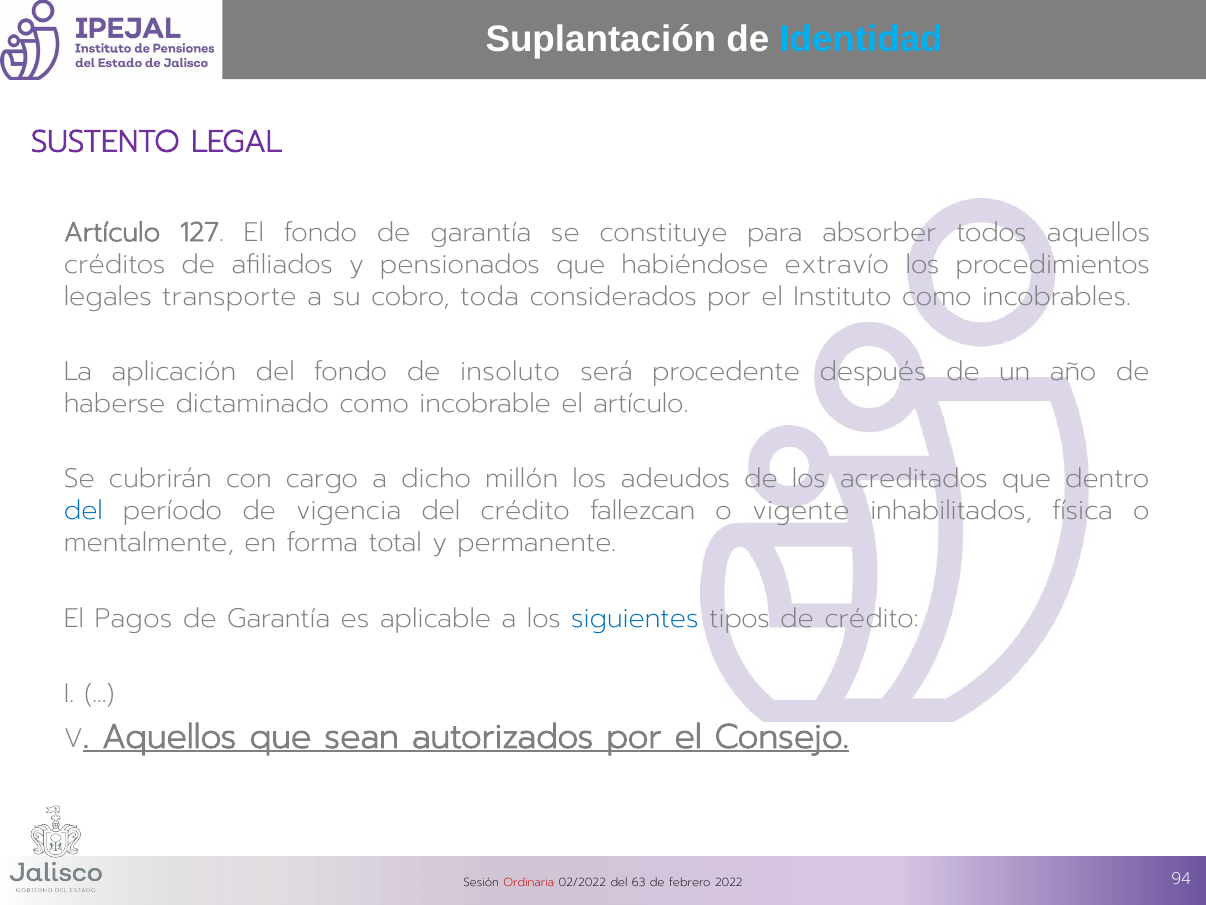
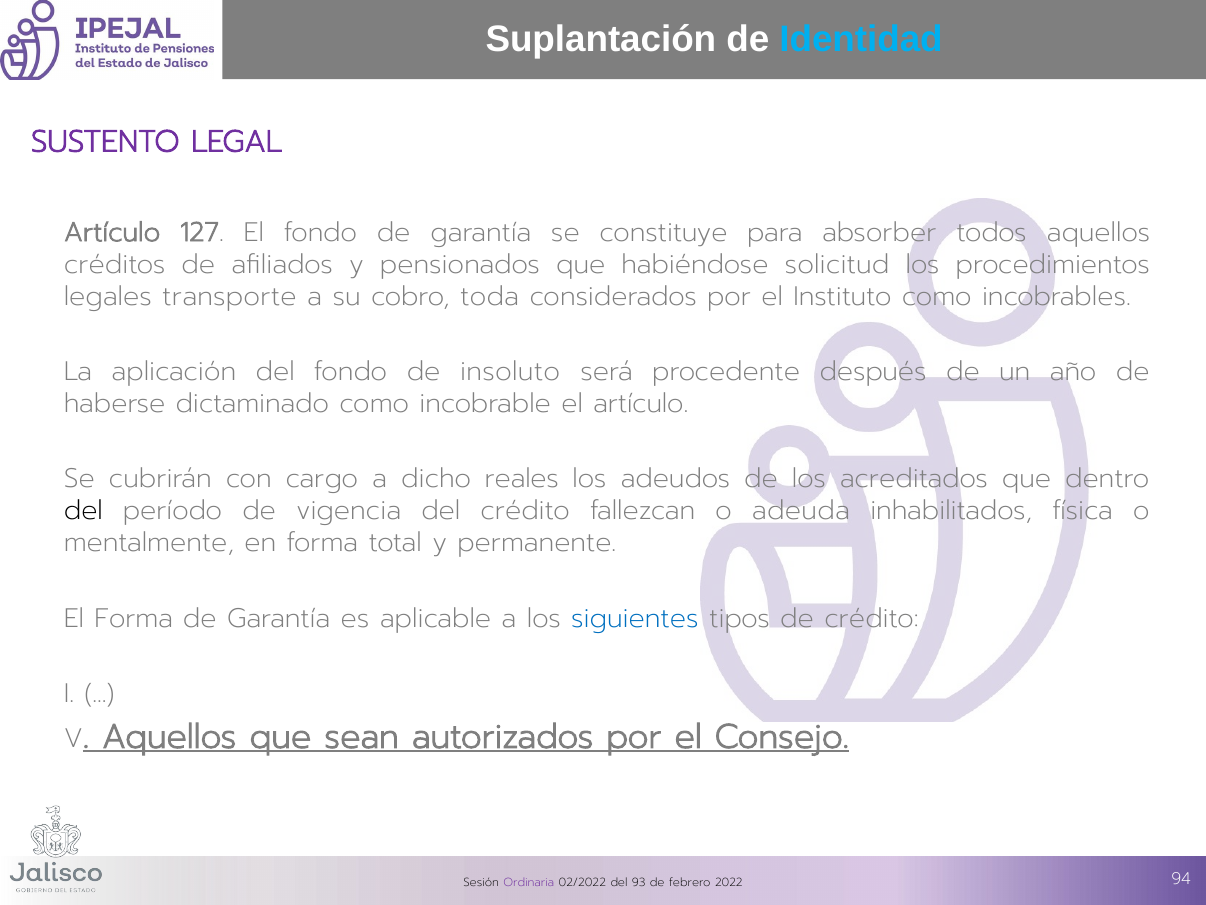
extravío: extravío -> solicitud
millón: millón -> reales
del at (83, 511) colour: blue -> black
vigente: vigente -> adeuda
El Pagos: Pagos -> Forma
Ordinaria colour: red -> purple
63: 63 -> 93
